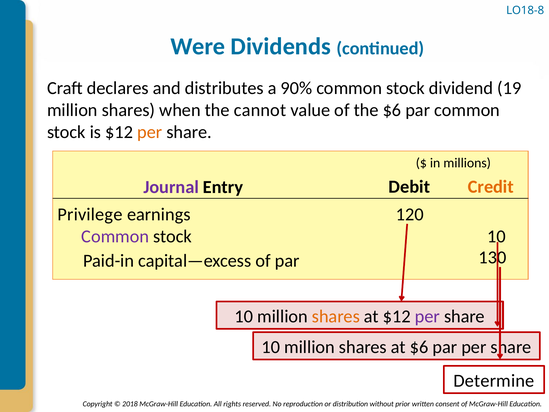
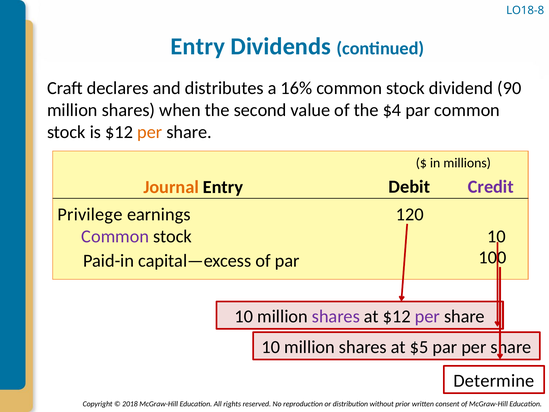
Were at (198, 47): Were -> Entry
90%: 90% -> 16%
19: 19 -> 90
cannot: cannot -> second
the $6: $6 -> $4
Credit colour: orange -> purple
Journal colour: purple -> orange
130: 130 -> 100
shares at (336, 316) colour: orange -> purple
at $6: $6 -> $5
